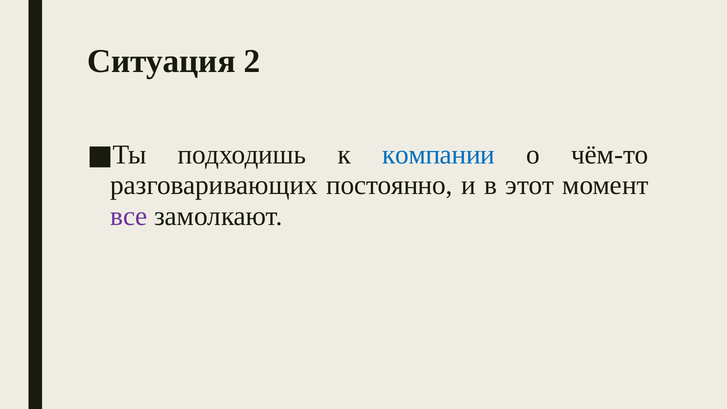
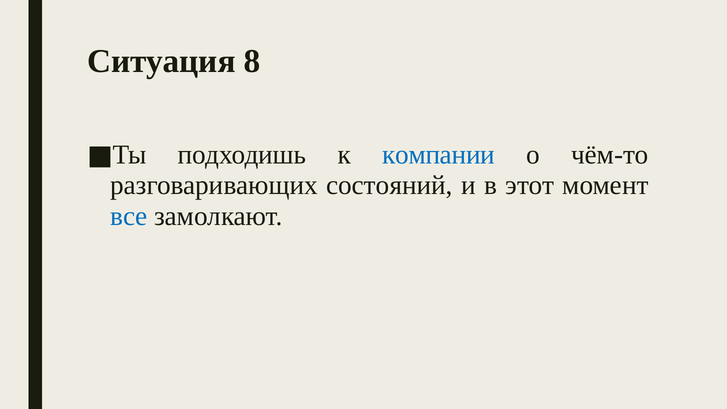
2: 2 -> 8
постоянно: постоянно -> состояний
все colour: purple -> blue
